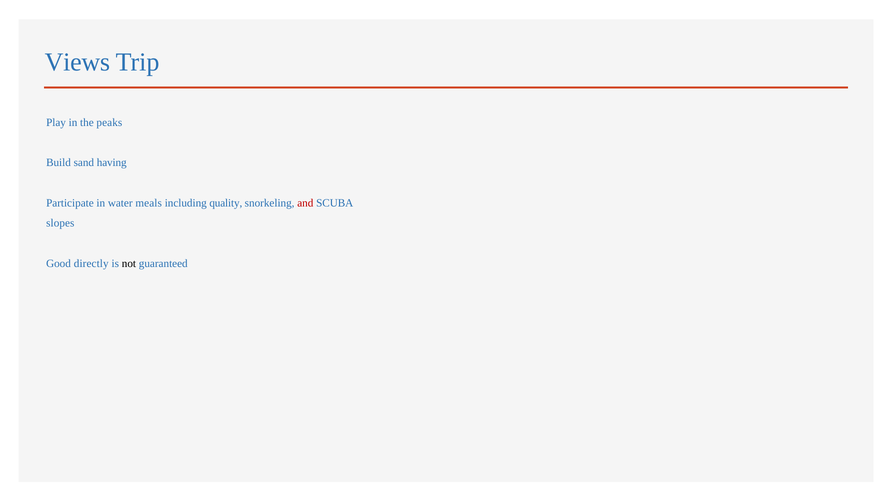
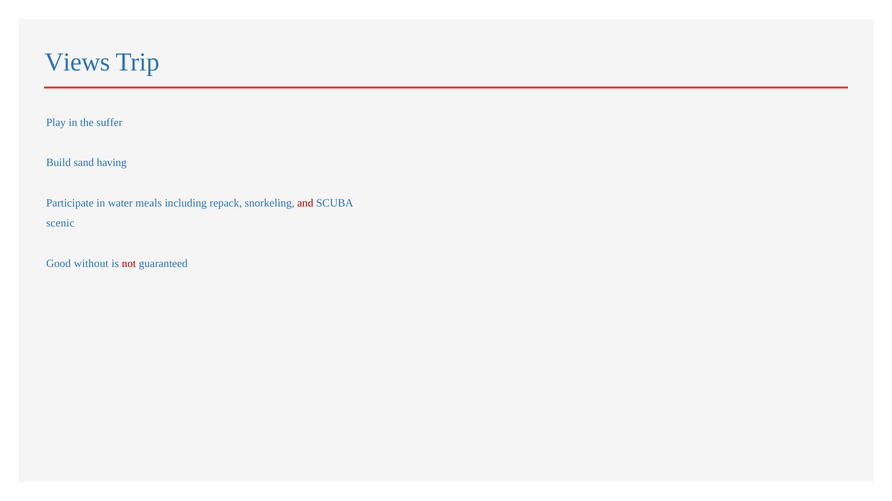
peaks: peaks -> suffer
quality: quality -> repack
slopes: slopes -> scenic
directly: directly -> without
not colour: black -> red
